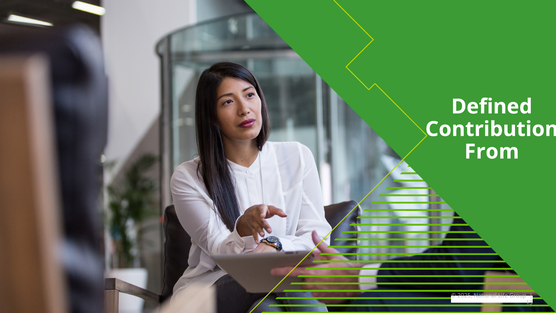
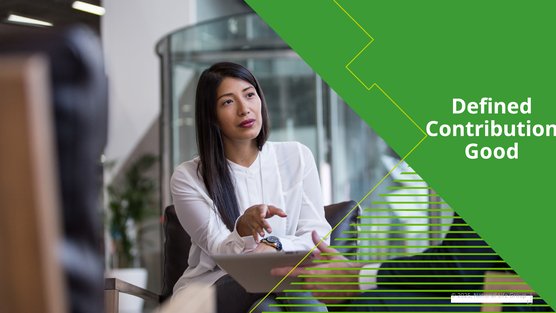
From: From -> Good
